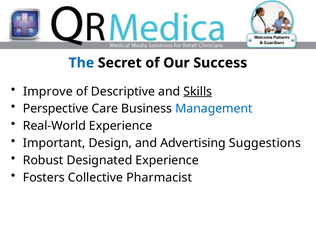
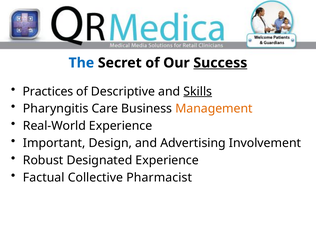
Success underline: none -> present
Improve: Improve -> Practices
Perspective: Perspective -> Pharyngitis
Management colour: blue -> orange
Suggestions: Suggestions -> Involvement
Fosters: Fosters -> Factual
